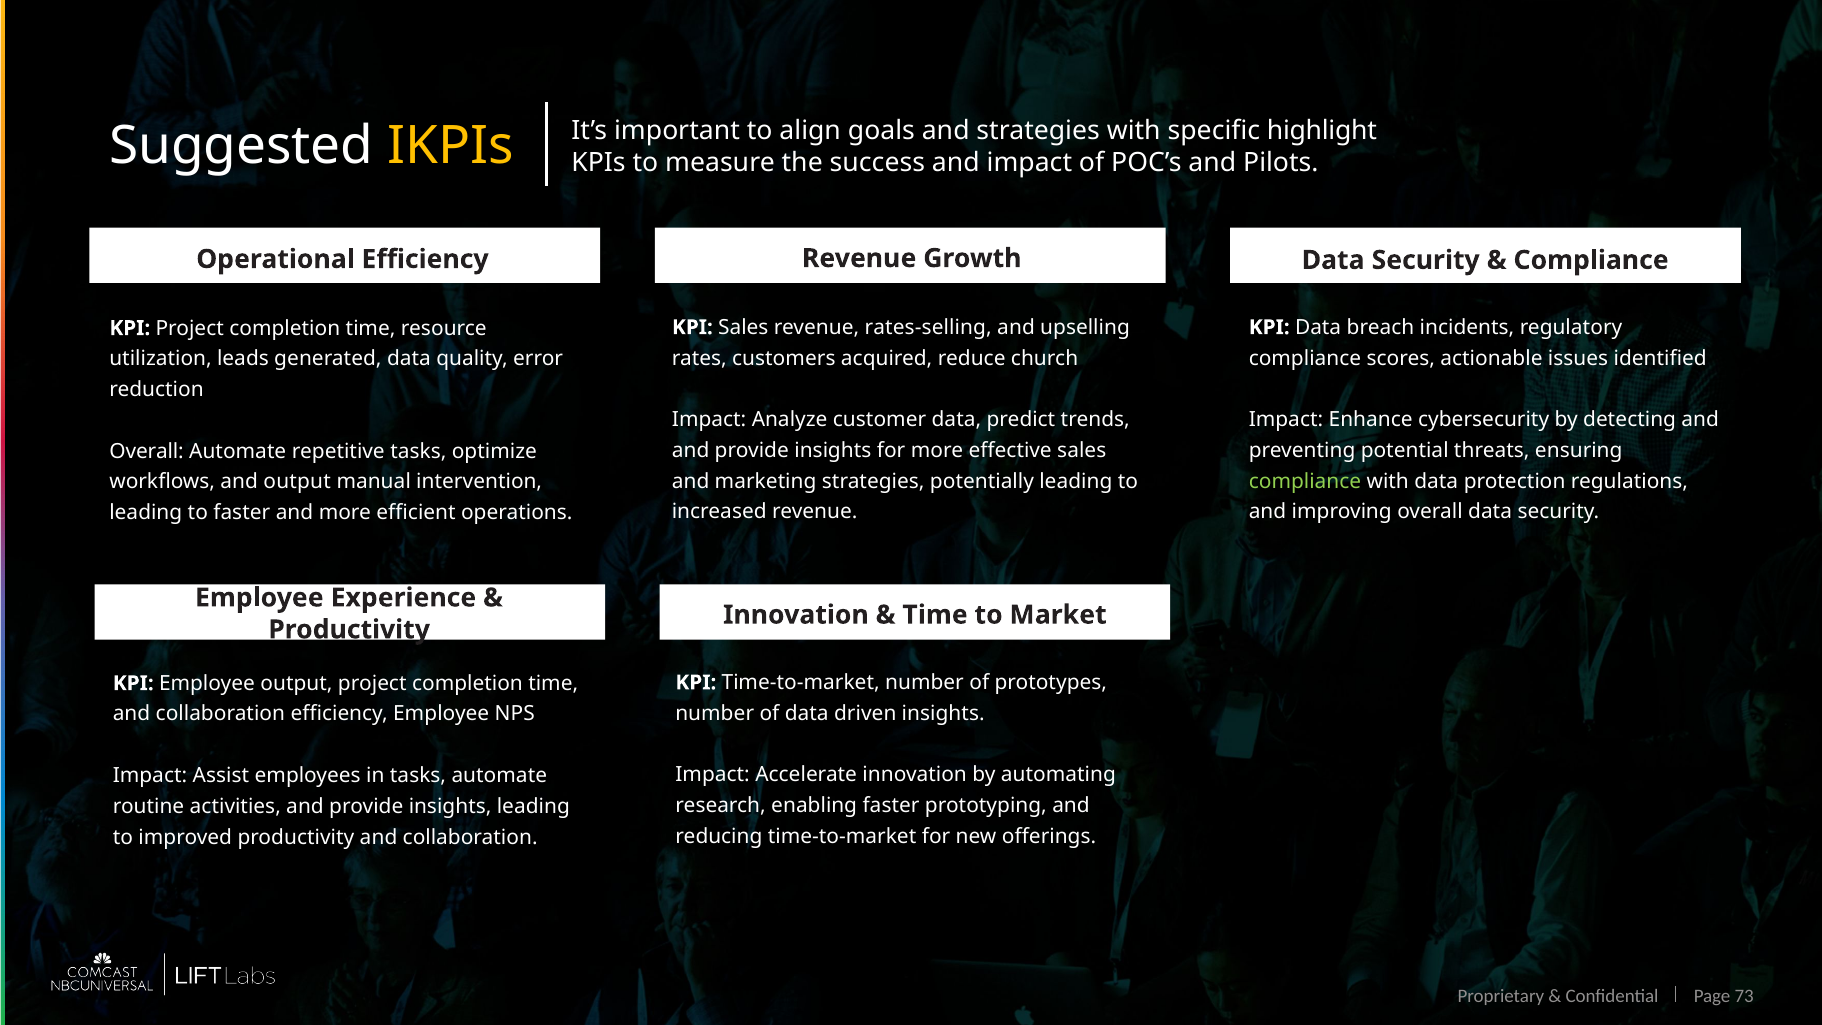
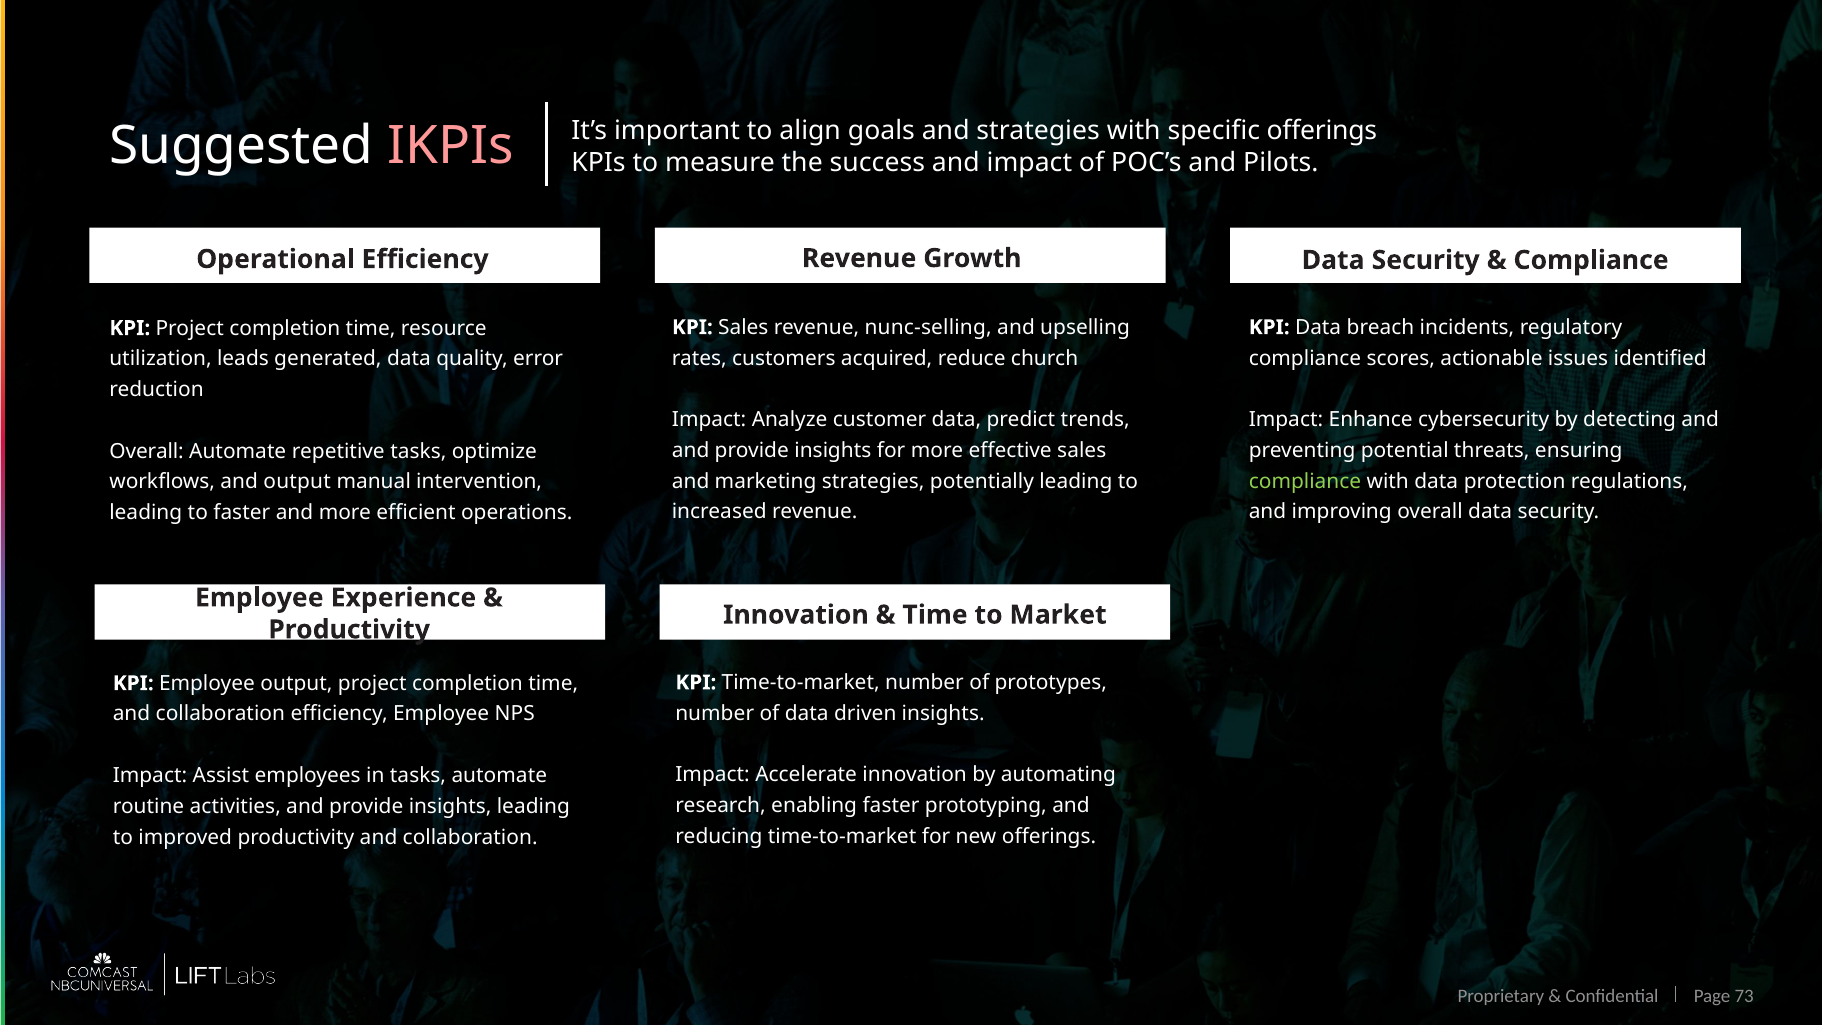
IKPIs colour: yellow -> pink
specific highlight: highlight -> offerings
rates-selling: rates-selling -> nunc-selling
